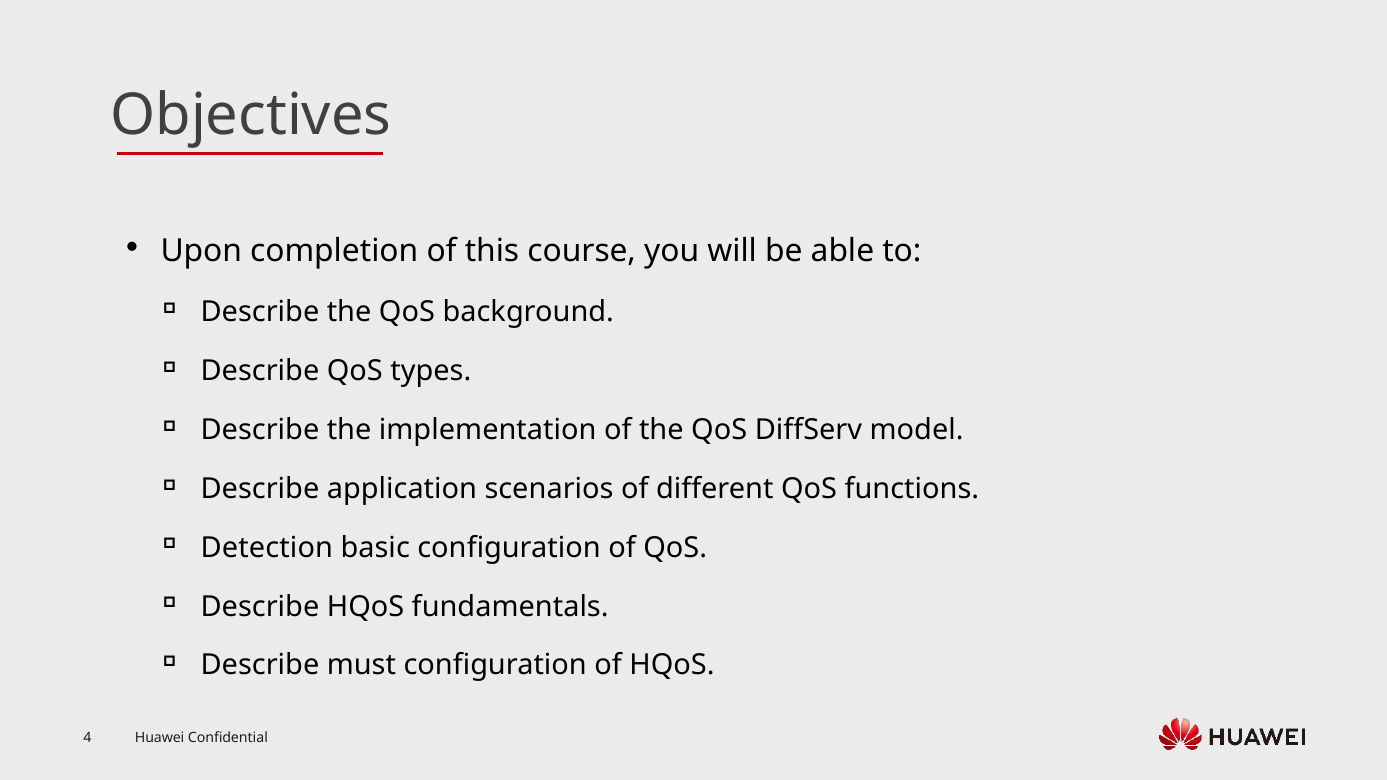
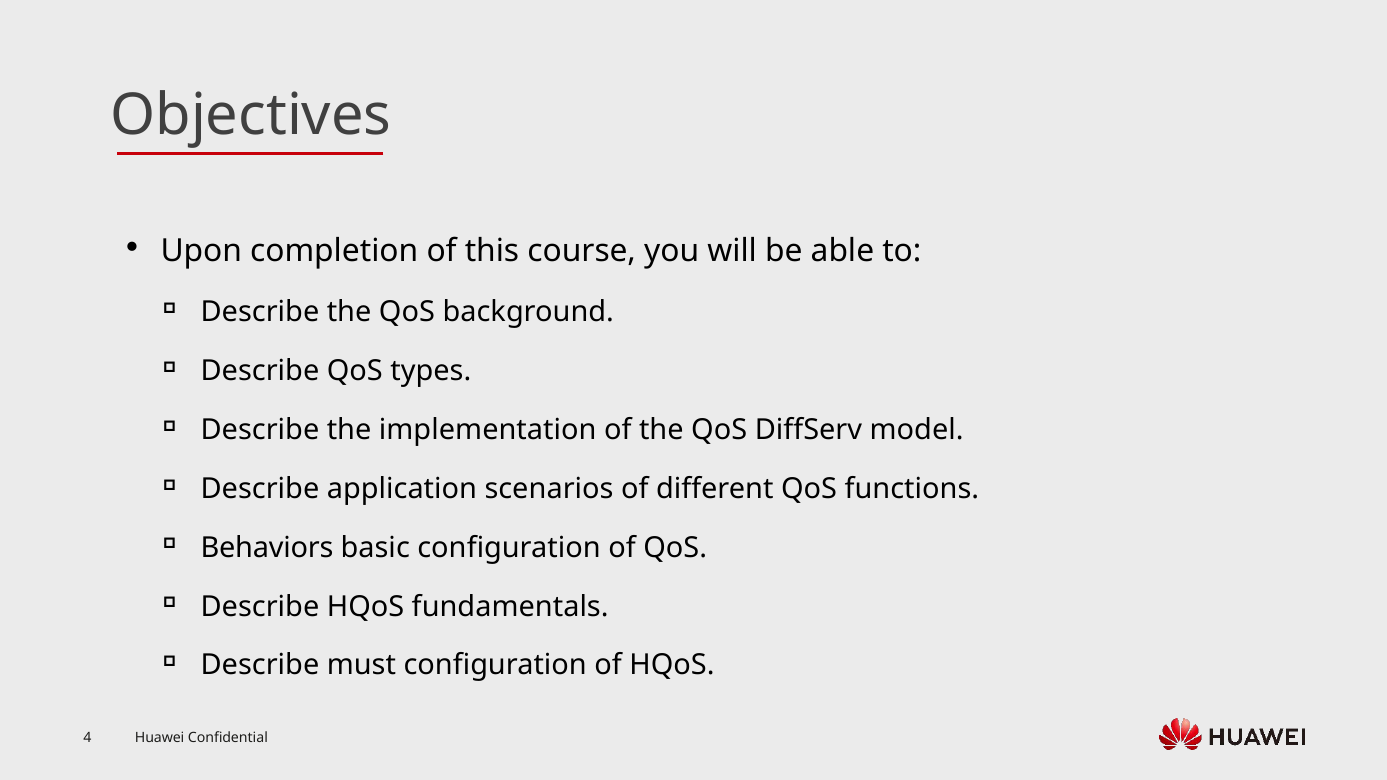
Detection: Detection -> Behaviors
